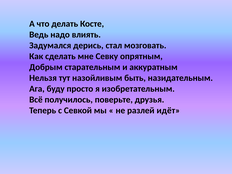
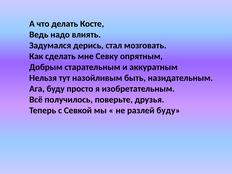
разлей идёт: идёт -> буду
